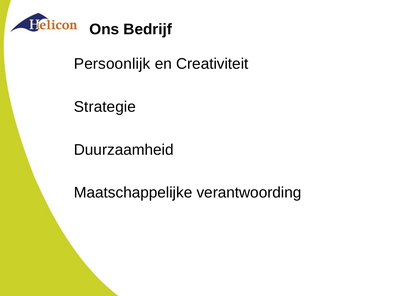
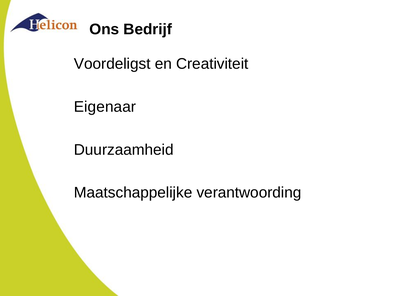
Persoonlijk: Persoonlijk -> Voordeligst
Strategie: Strategie -> Eigenaar
